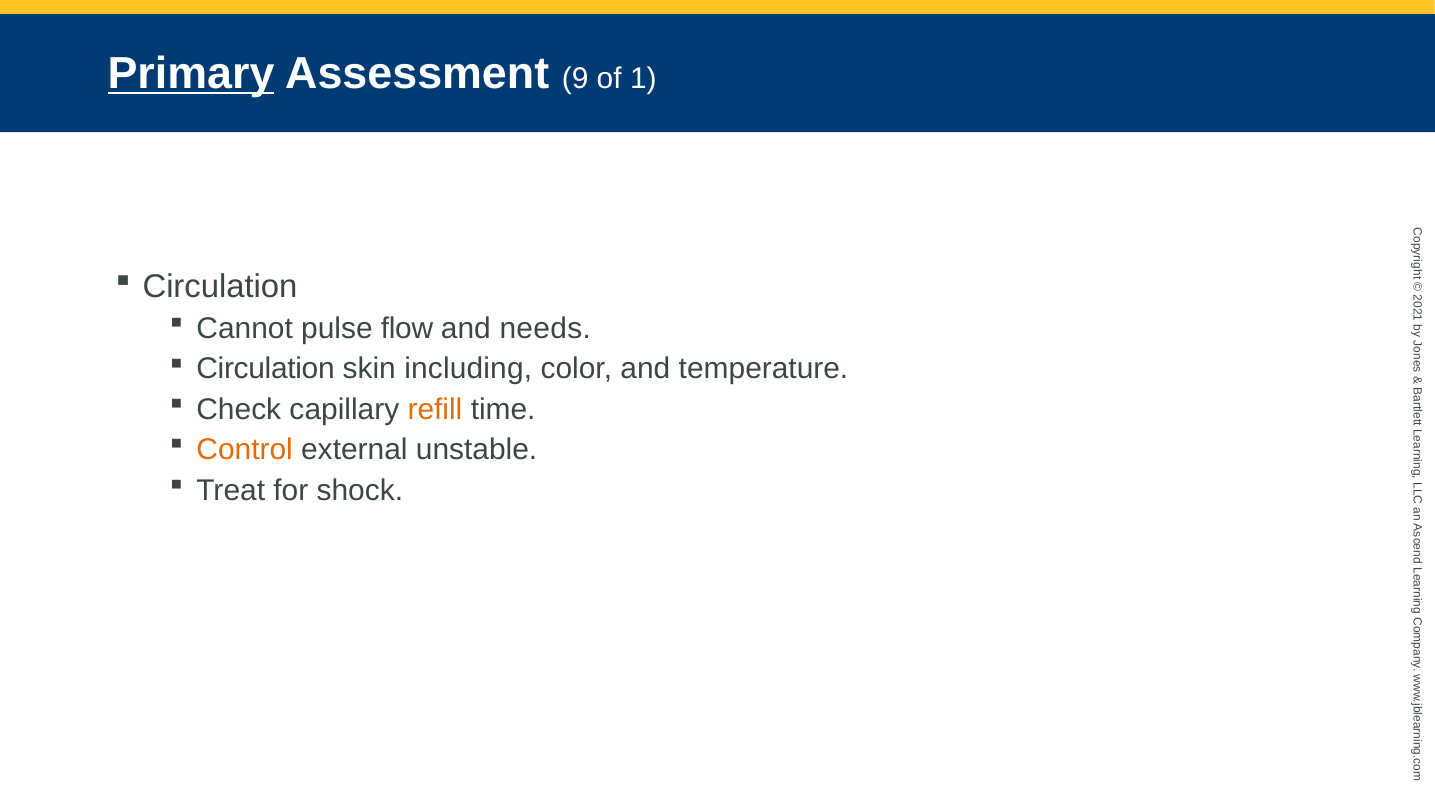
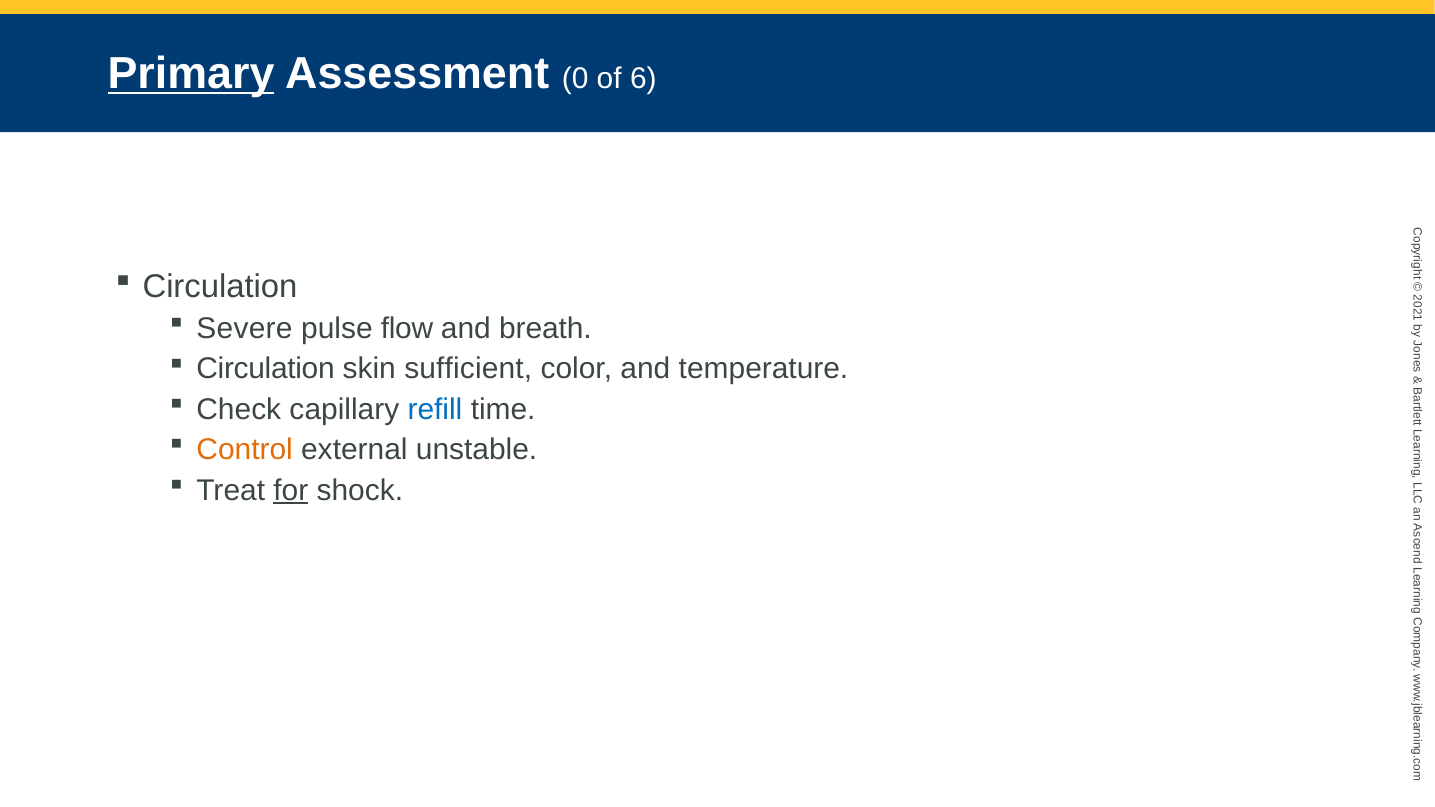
Assessment 9: 9 -> 0
of 1: 1 -> 6
Cannot: Cannot -> Severe
needs: needs -> breath
including: including -> sufficient
refill colour: orange -> blue
for underline: none -> present
